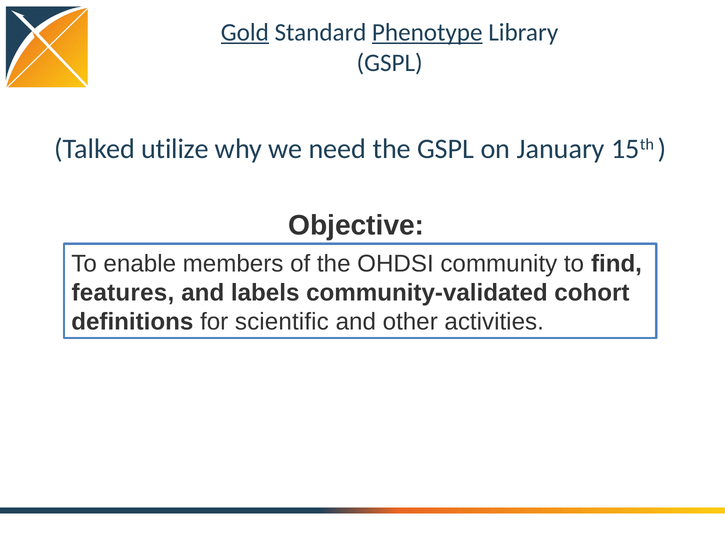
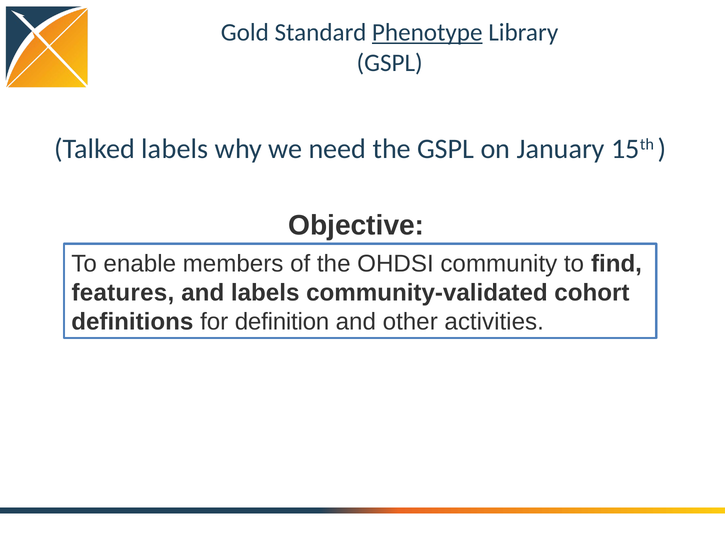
Gold underline: present -> none
Talked utilize: utilize -> labels
scientific: scientific -> definition
